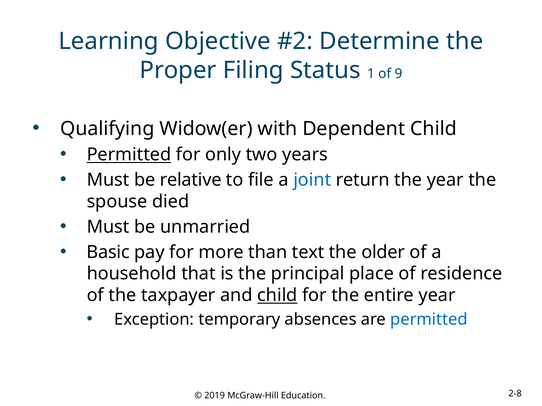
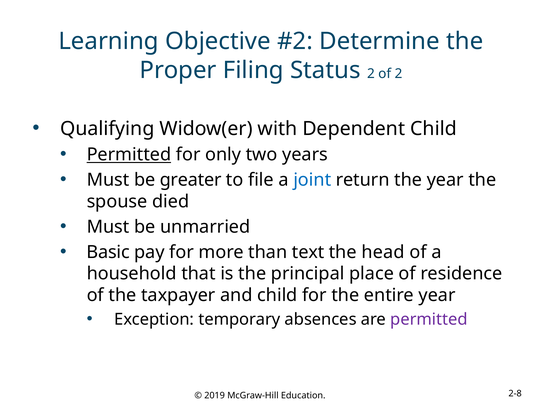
Status 1: 1 -> 2
of 9: 9 -> 2
relative: relative -> greater
older: older -> head
child at (277, 296) underline: present -> none
permitted at (429, 320) colour: blue -> purple
